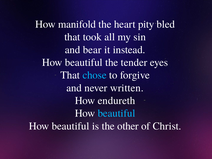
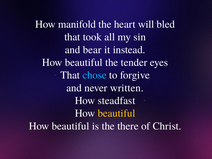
pity: pity -> will
endureth: endureth -> steadfast
beautiful at (117, 113) colour: light blue -> yellow
other: other -> there
